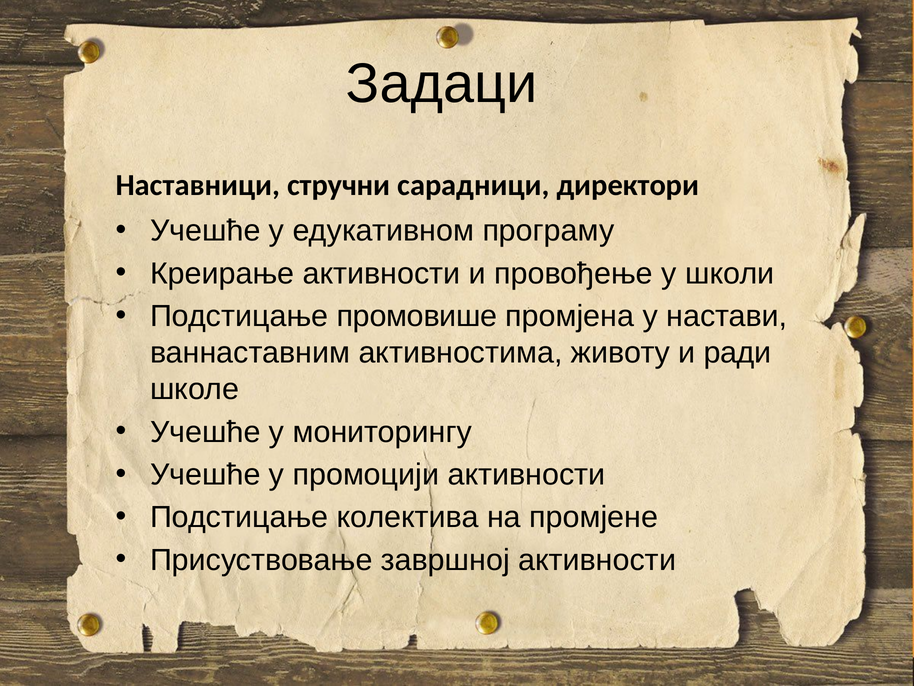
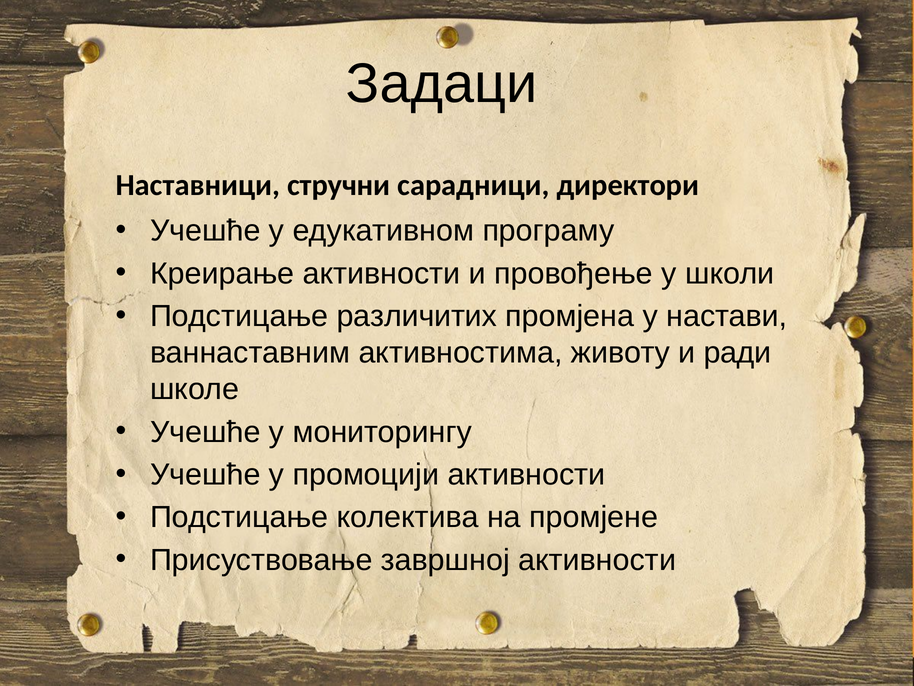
промовише: промовише -> различитих
